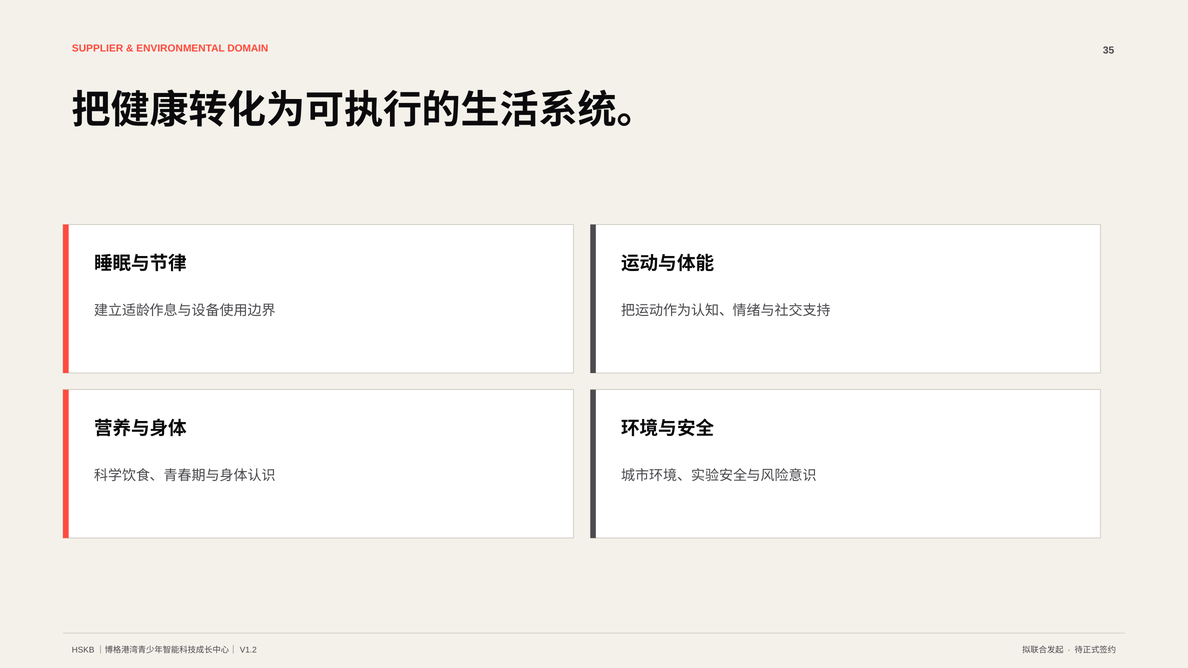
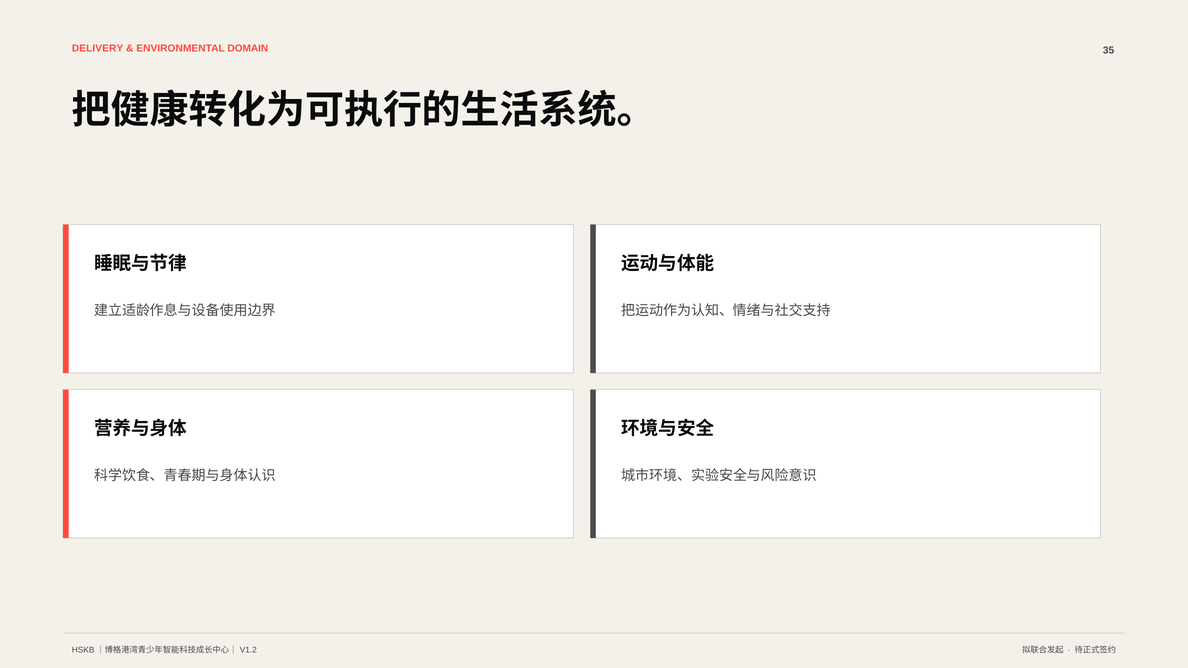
SUPPLIER: SUPPLIER -> DELIVERY
